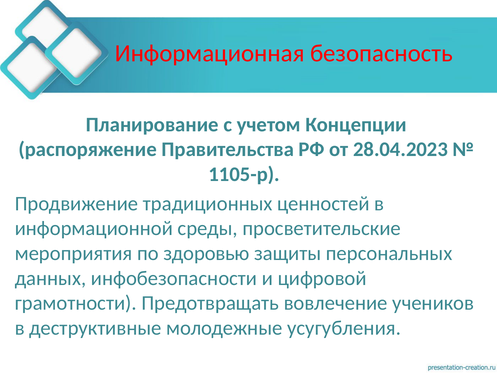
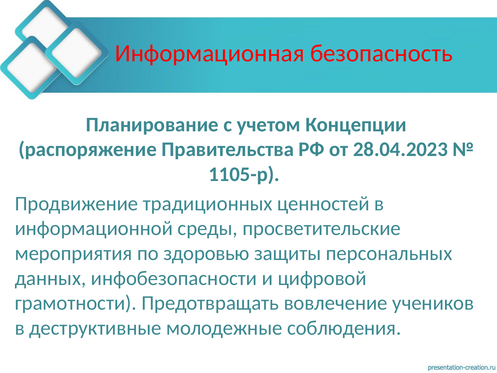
усугубления: усугубления -> соблюдения
